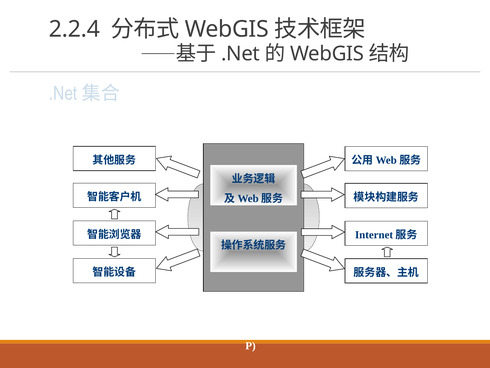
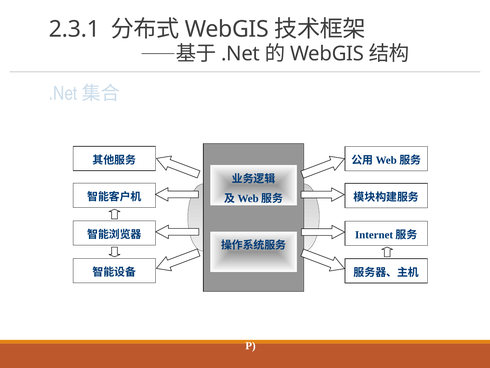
2.2.4: 2.2.4 -> 2.3.1
